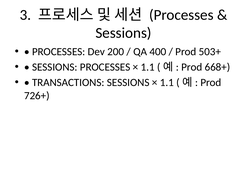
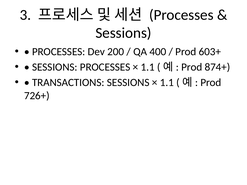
503+: 503+ -> 603+
668+: 668+ -> 874+
